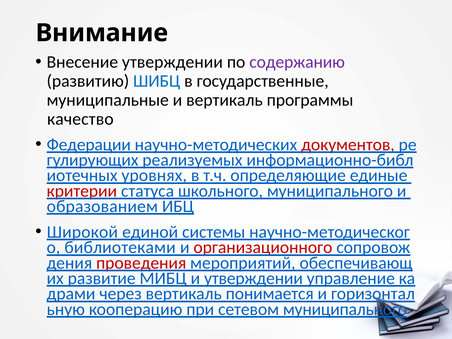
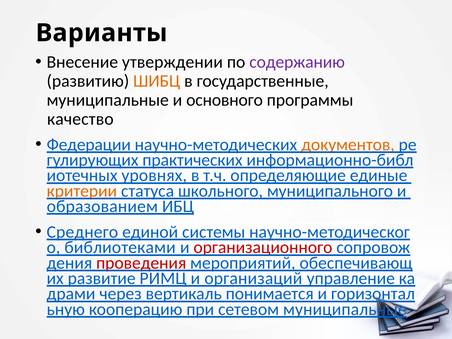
Внимание: Внимание -> Варианты
ШИБЦ colour: blue -> orange
и вертикаль: вертикаль -> основного
документов colour: red -> orange
реализуемых: реализуемых -> практических
критерии colour: red -> orange
Широкой: Широкой -> Среднего
МИБЦ: МИБЦ -> РИМЦ
и утверждении: утверждении -> организаций
сетевом муниципального: муниципального -> муниципальные
